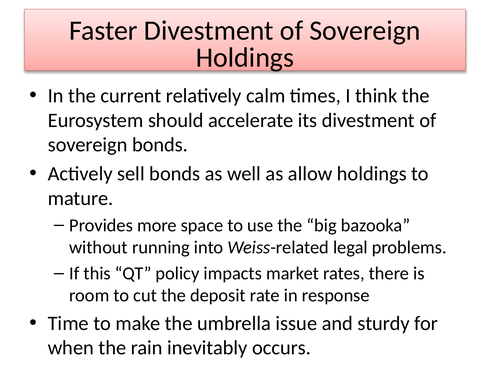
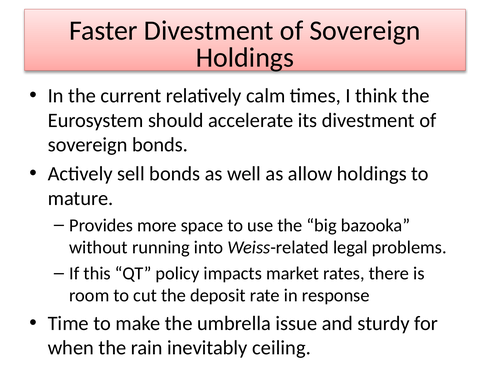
occurs: occurs -> ceiling
